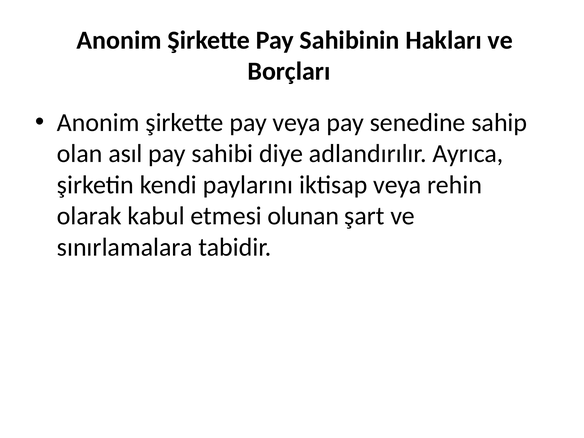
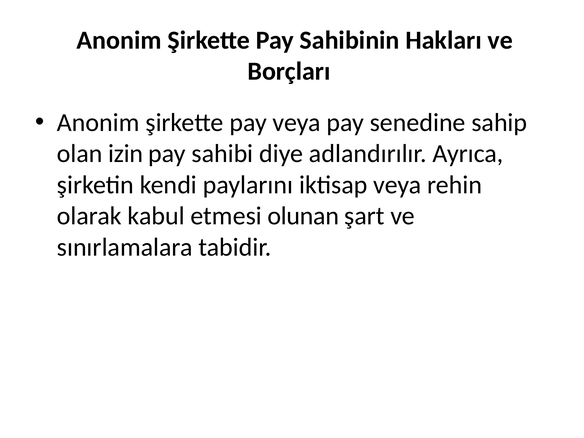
asıl: asıl -> izin
